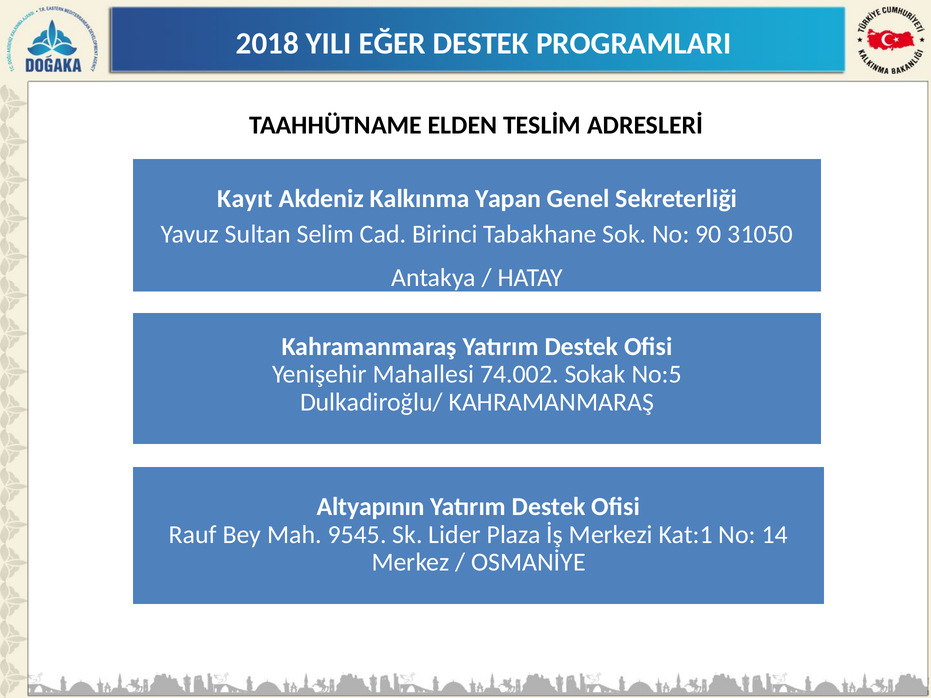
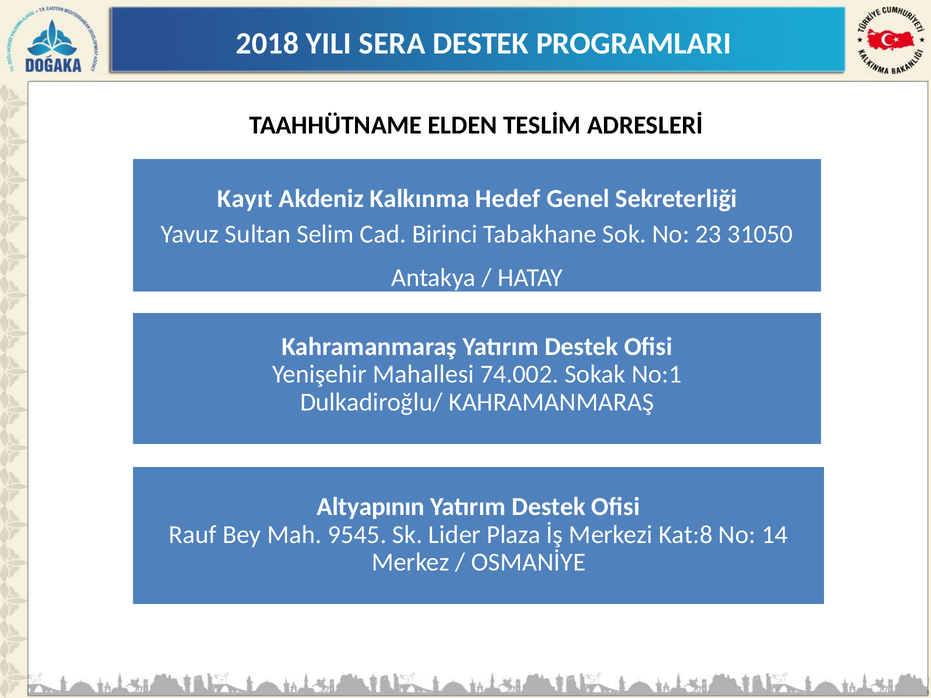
EĞER: EĞER -> SERA
Yapan: Yapan -> Hedef
90: 90 -> 23
No:5: No:5 -> No:1
Kat:1: Kat:1 -> Kat:8
